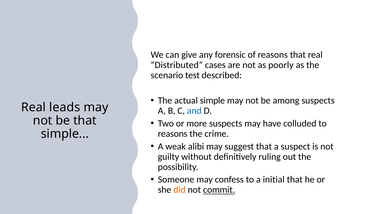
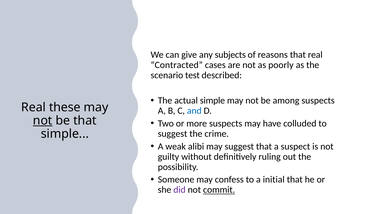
forensic: forensic -> subjects
Distributed: Distributed -> Contracted
leads: leads -> these
not at (43, 121) underline: none -> present
reasons at (173, 134): reasons -> suggest
did colour: orange -> purple
